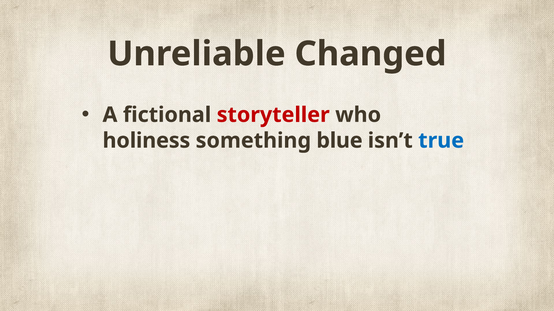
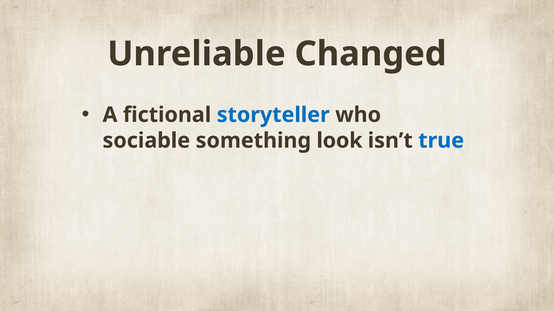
storyteller colour: red -> blue
holiness: holiness -> sociable
blue: blue -> look
